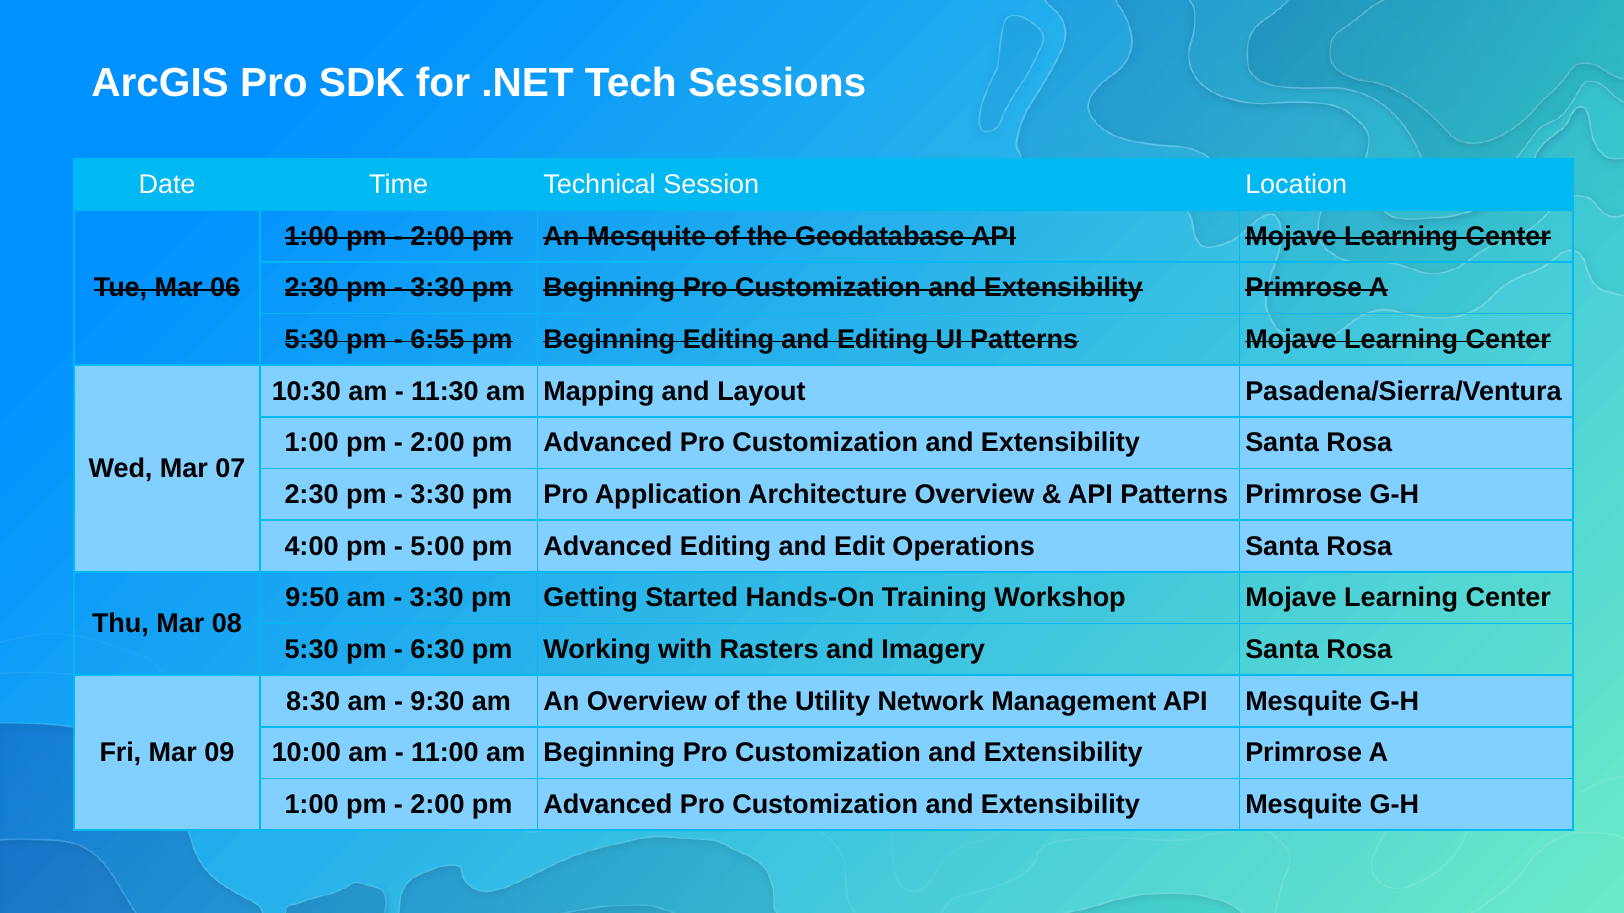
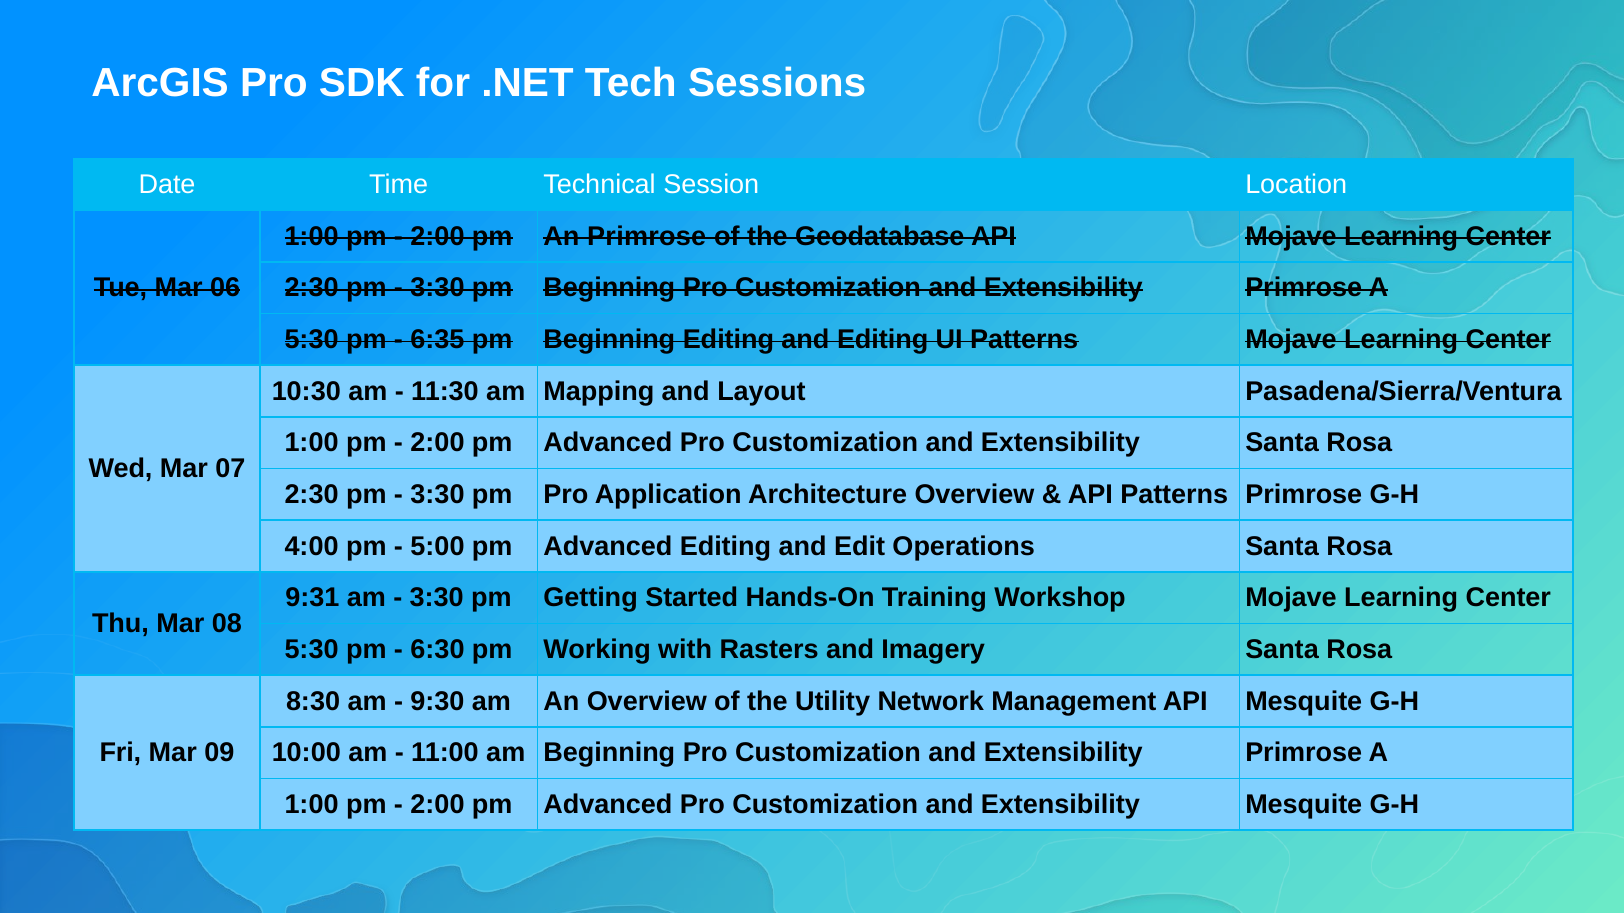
An Mesquite: Mesquite -> Primrose
6:55: 6:55 -> 6:35
9:50: 9:50 -> 9:31
